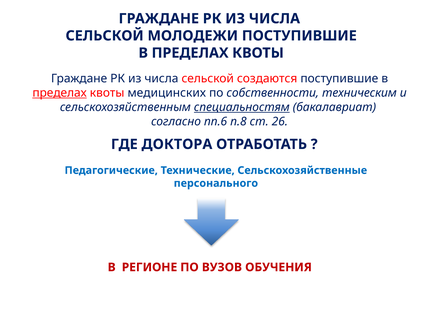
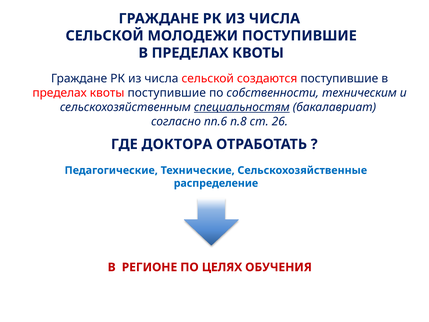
пределах at (60, 93) underline: present -> none
квоты медицинских: медицинских -> поступившие
персонального: персонального -> распределение
ВУЗОВ: ВУЗОВ -> ЦЕЛЯХ
